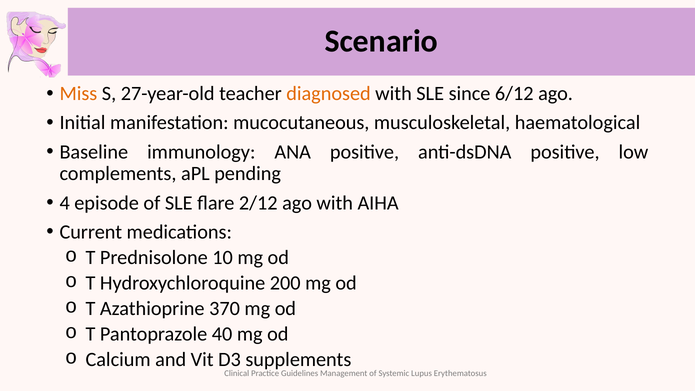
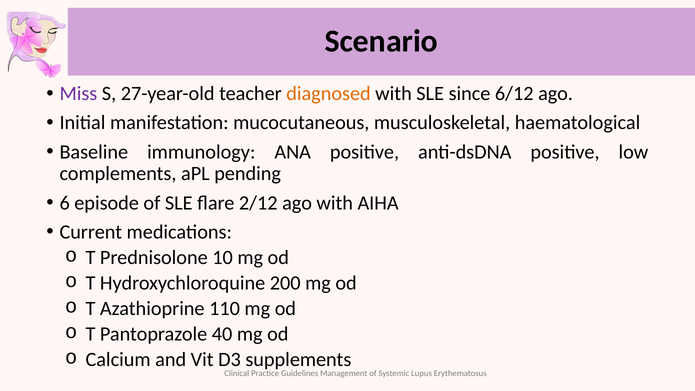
Miss colour: orange -> purple
4: 4 -> 6
370: 370 -> 110
